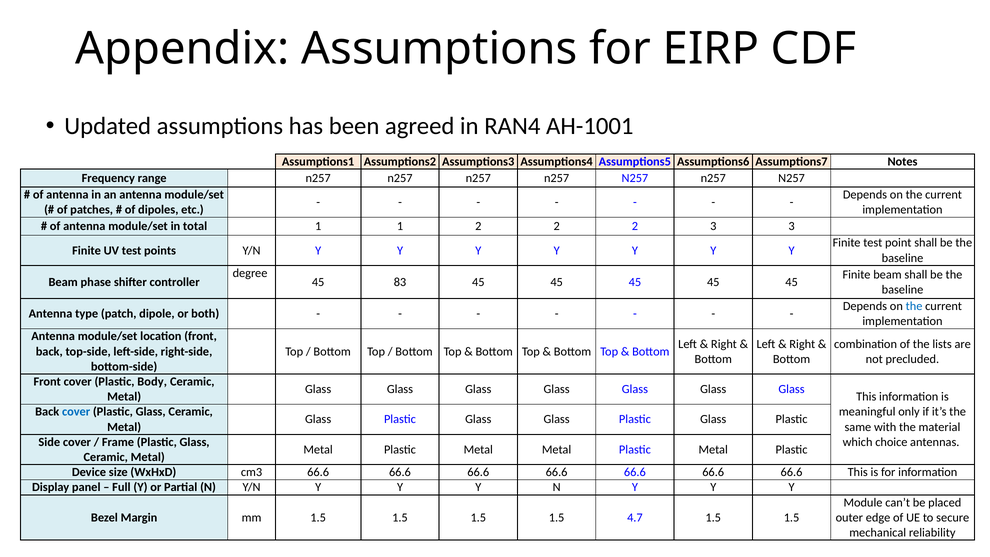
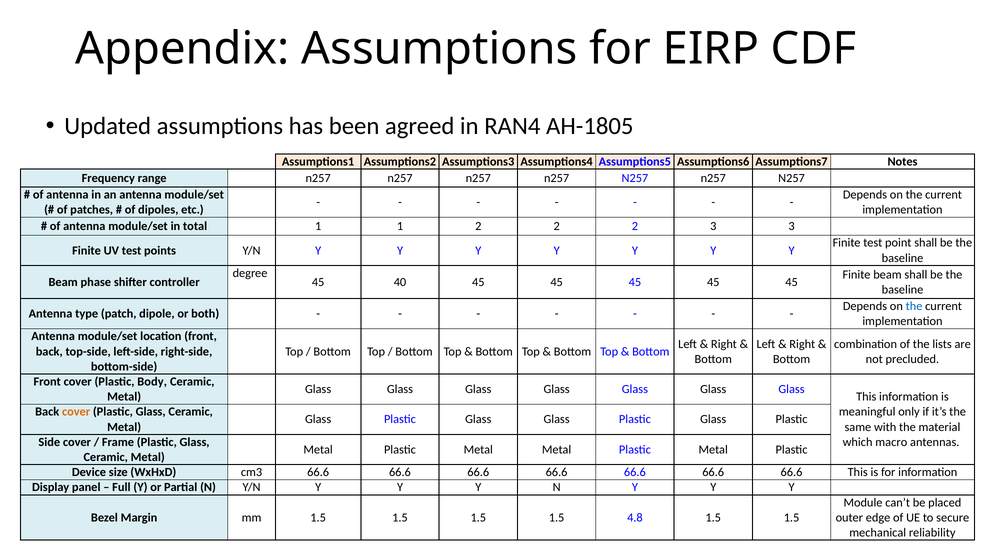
AH-1001: AH-1001 -> AH-1805
83: 83 -> 40
cover at (76, 412) colour: blue -> orange
choice: choice -> macro
4.7: 4.7 -> 4.8
